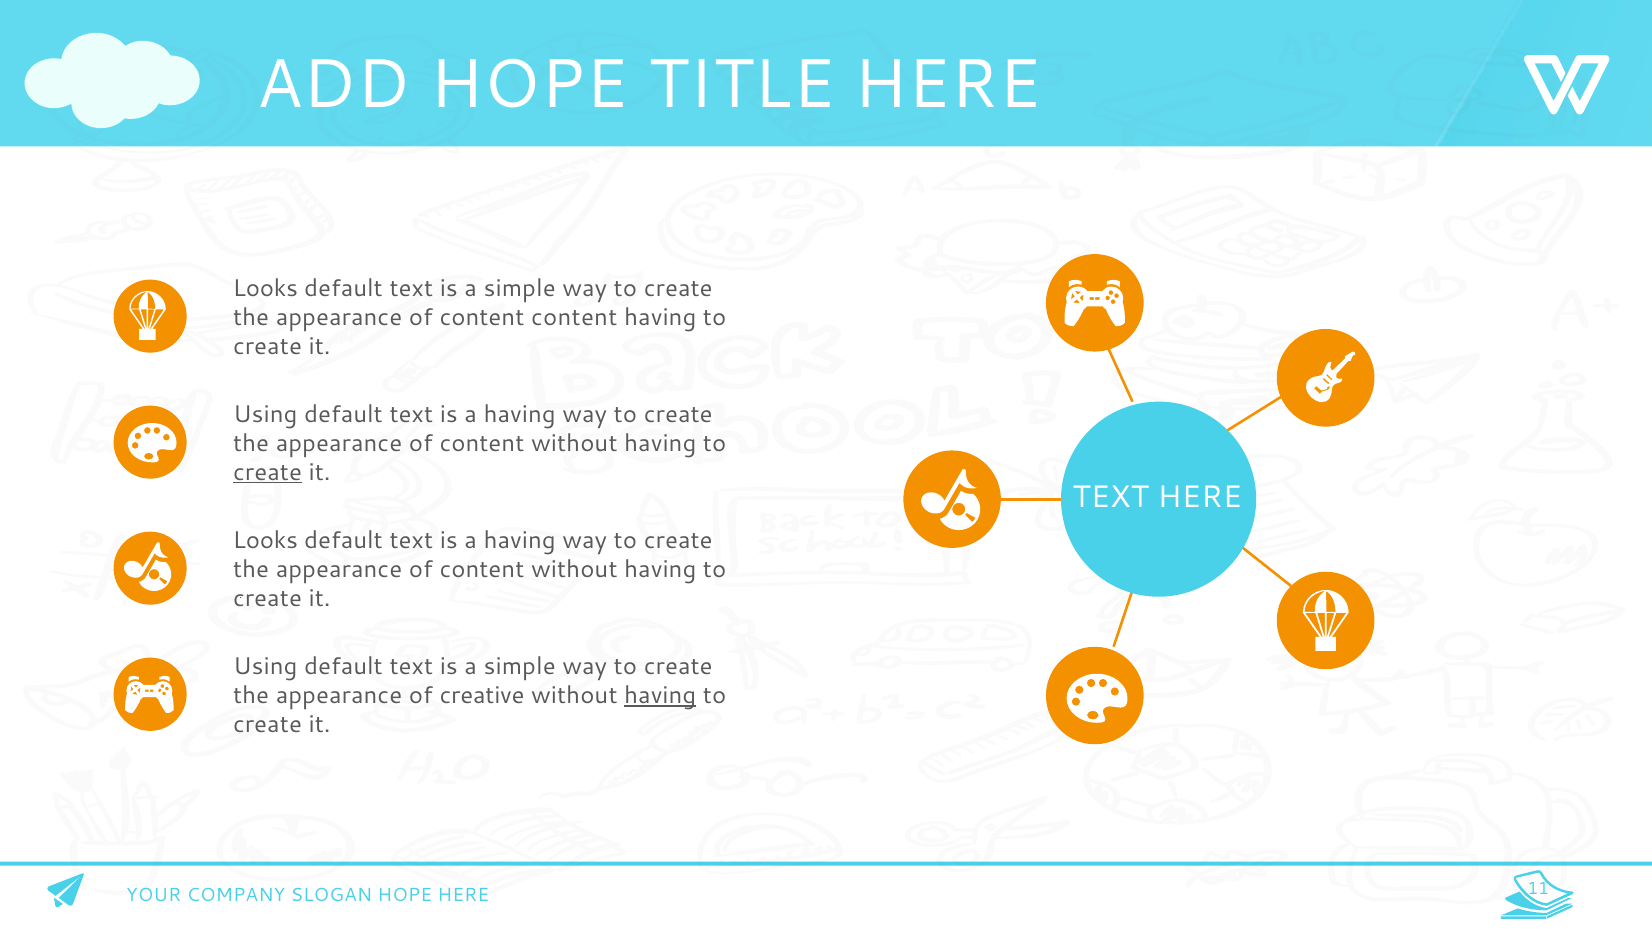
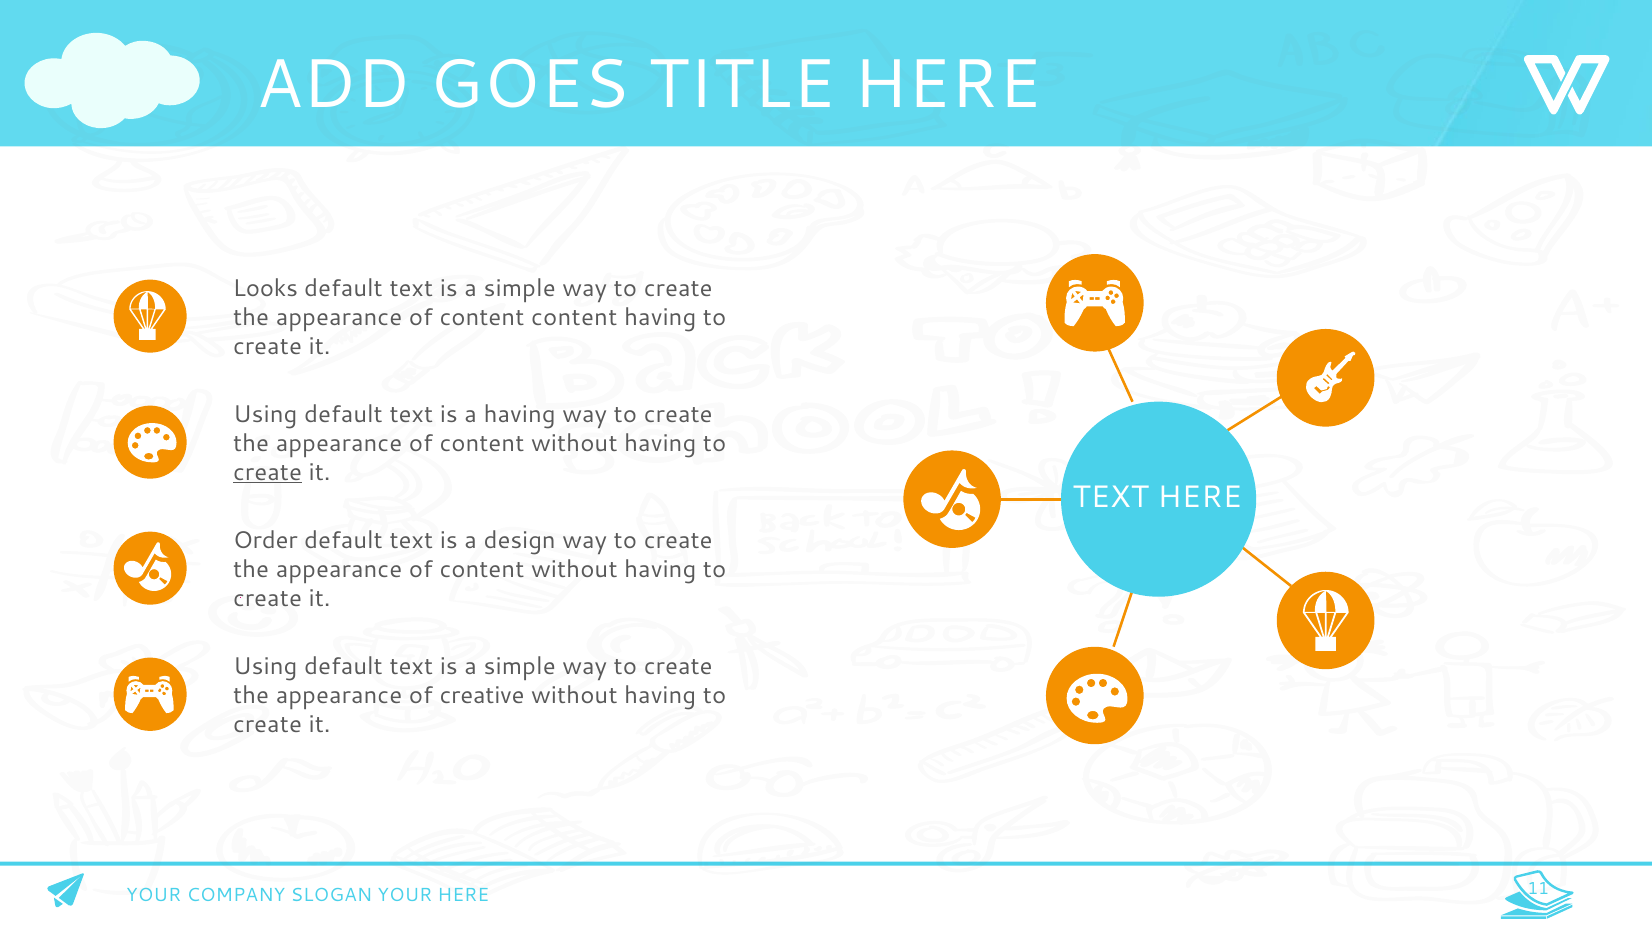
ADD HOPE: HOPE -> GOES
Looks at (265, 541): Looks -> Order
having at (520, 541): having -> design
having at (660, 696) underline: present -> none
SLOGAN HOPE: HOPE -> YOUR
